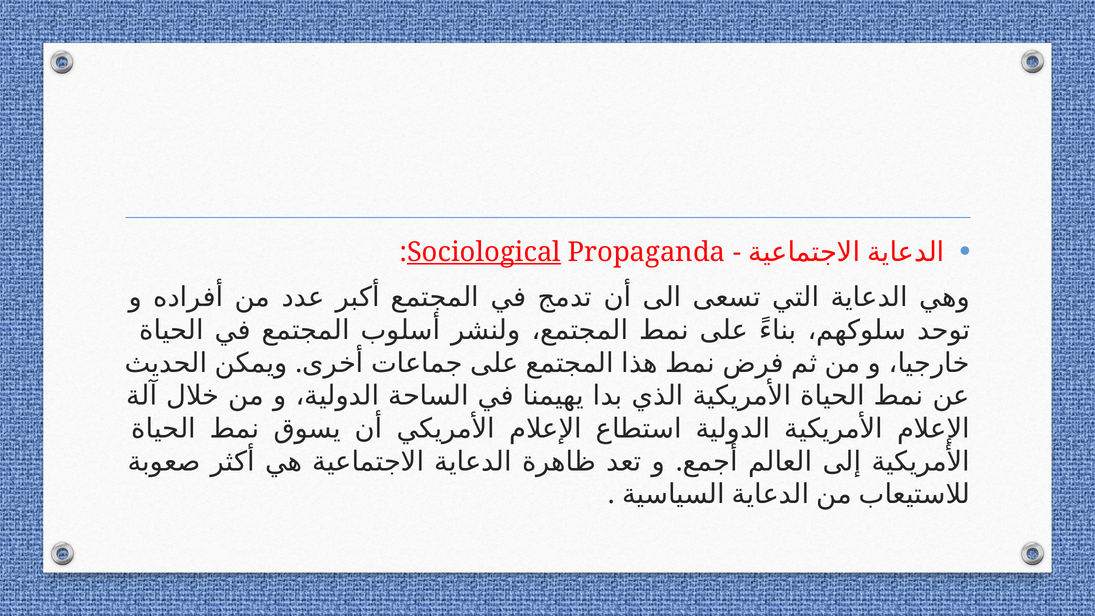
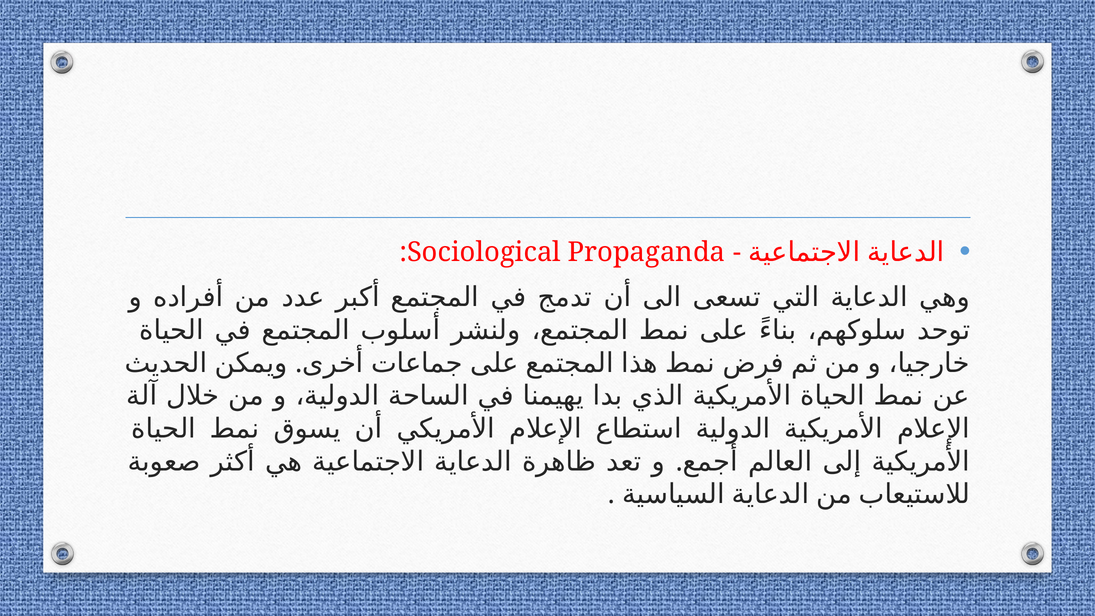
Sociological underline: present -> none
